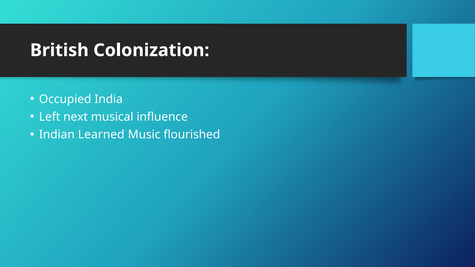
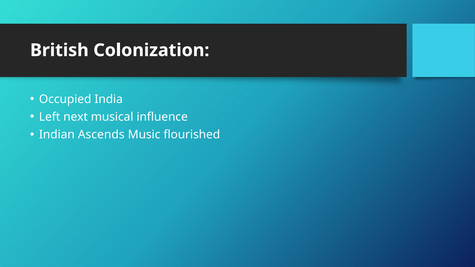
Learned: Learned -> Ascends
